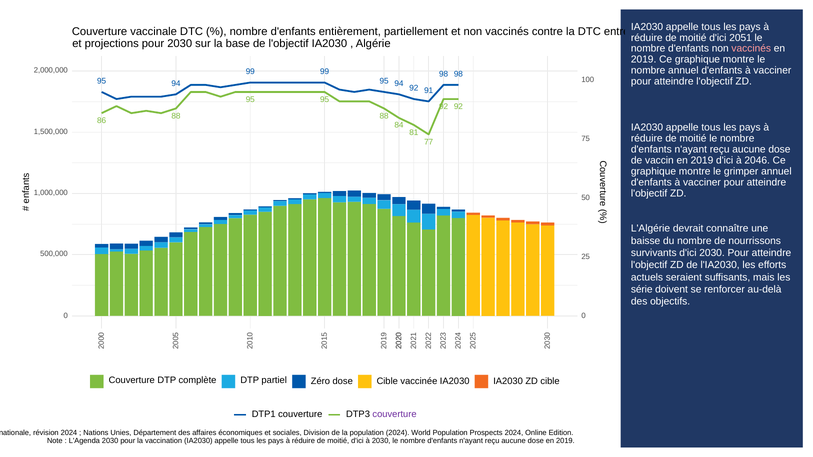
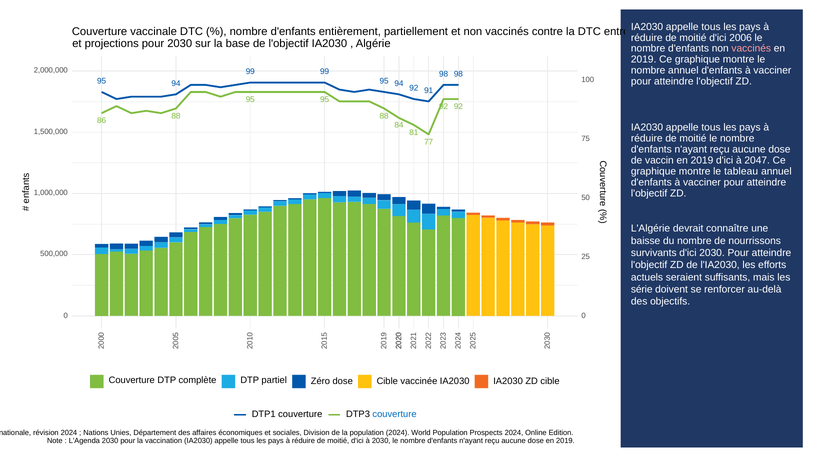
2051: 2051 -> 2006
2046: 2046 -> 2047
grimper: grimper -> tableau
couverture at (395, 415) colour: purple -> blue
